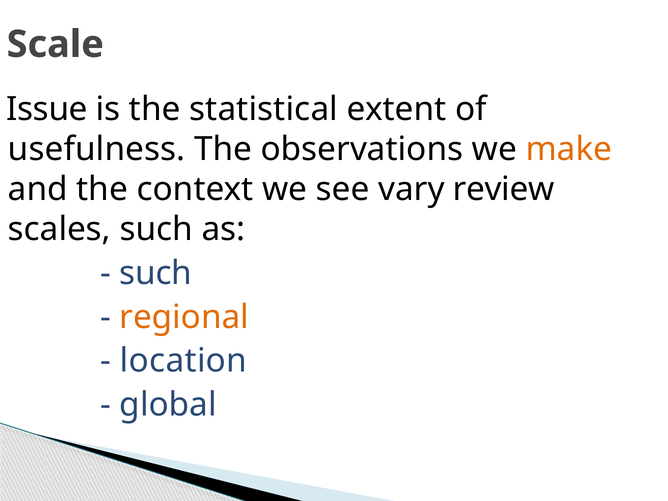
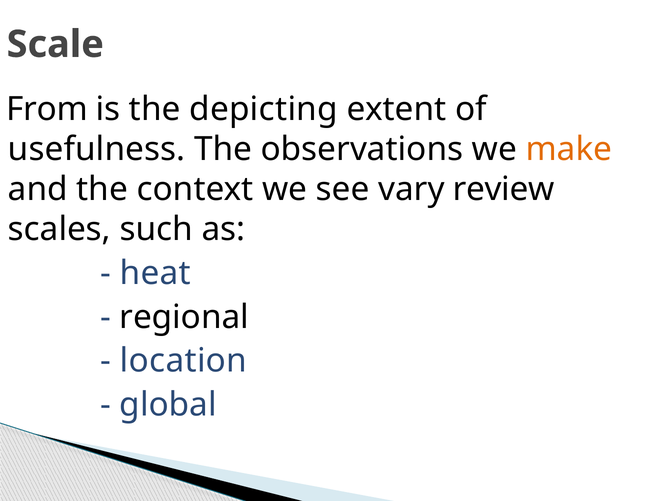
Issue: Issue -> From
statistical: statistical -> depicting
such at (156, 273): such -> heat
regional colour: orange -> black
